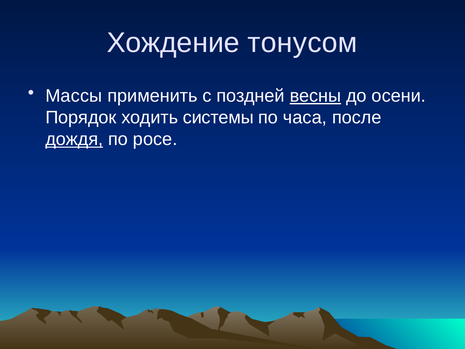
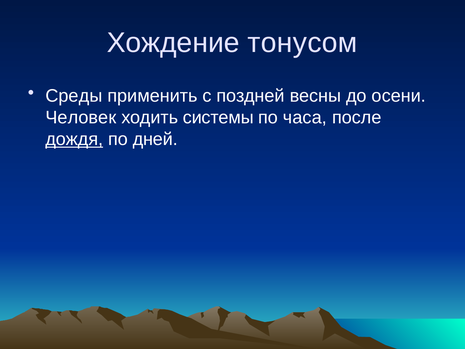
Массы: Массы -> Среды
весны underline: present -> none
Порядок: Порядок -> Человек
росе: росе -> дней
